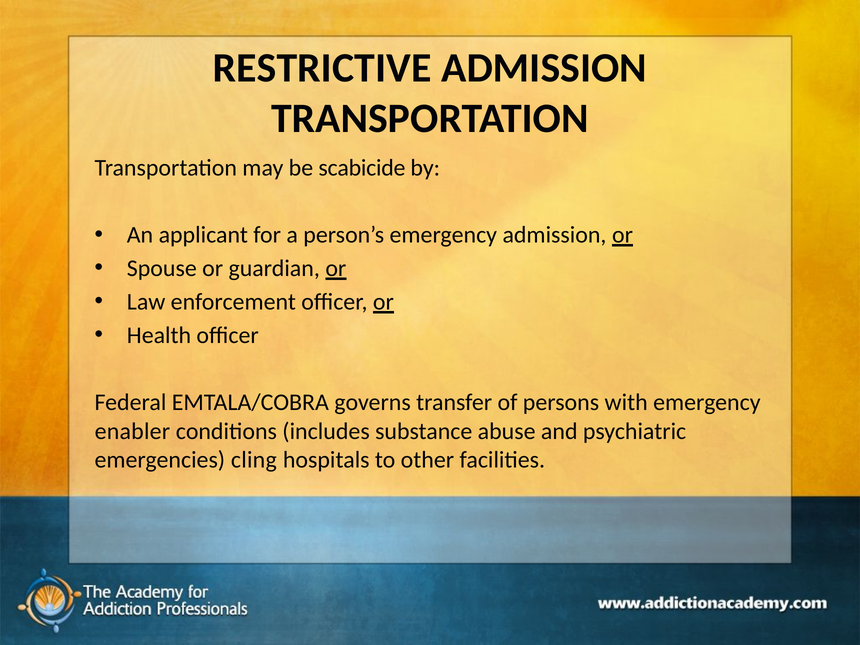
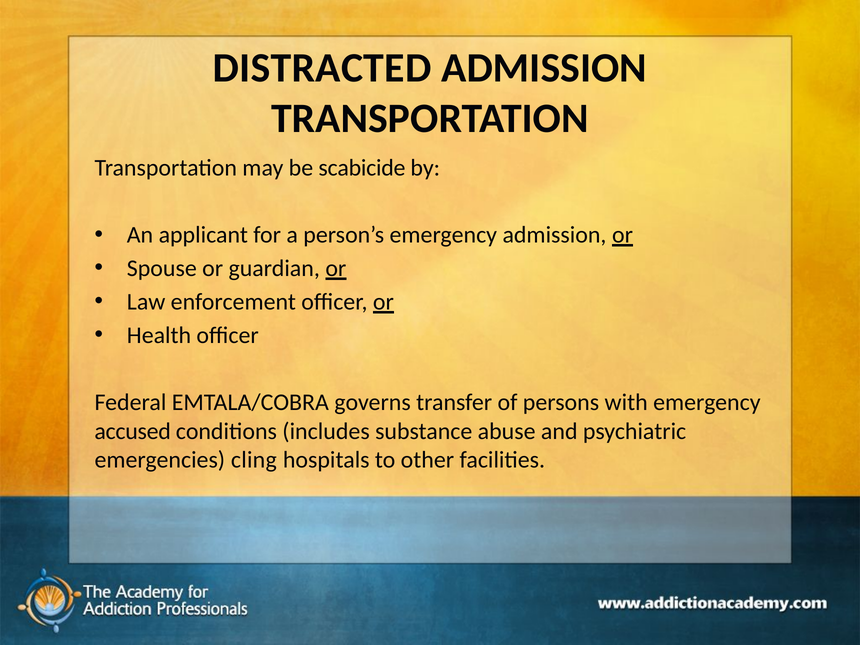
RESTRICTIVE: RESTRICTIVE -> DISTRACTED
enabler: enabler -> accused
